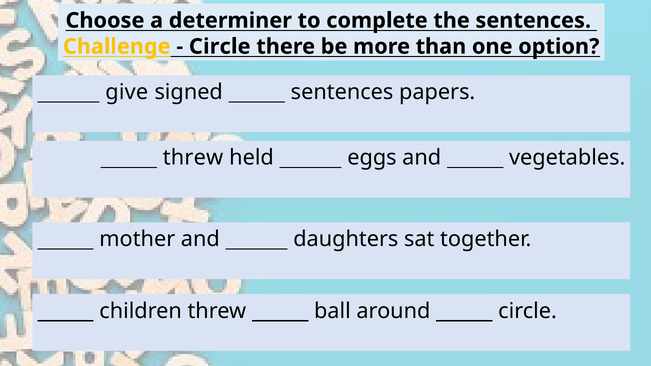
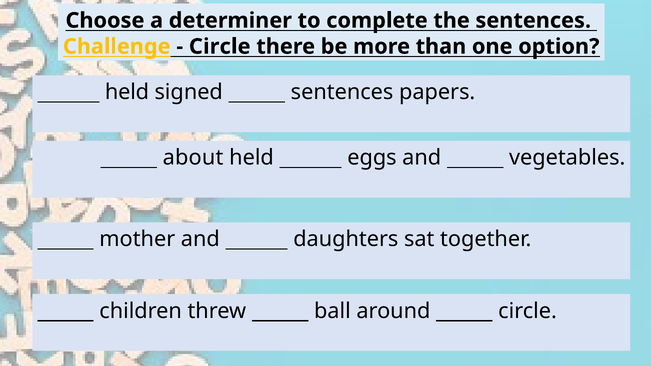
give at (127, 92): give -> held
threw at (193, 158): threw -> about
